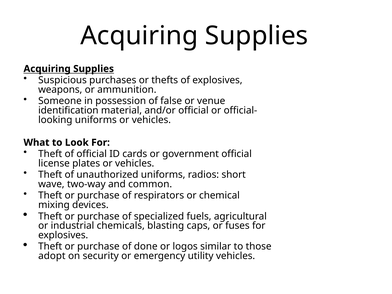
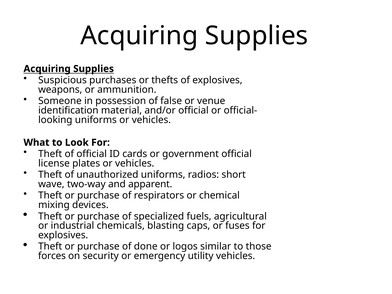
common: common -> apparent
adopt: adopt -> forces
